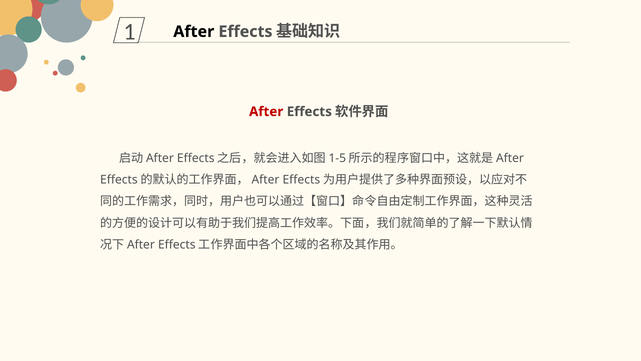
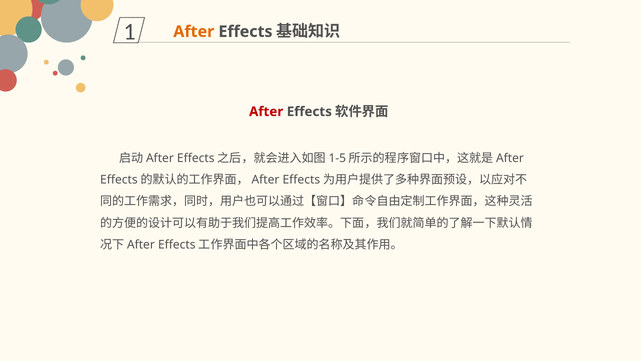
After at (194, 32) colour: black -> orange
